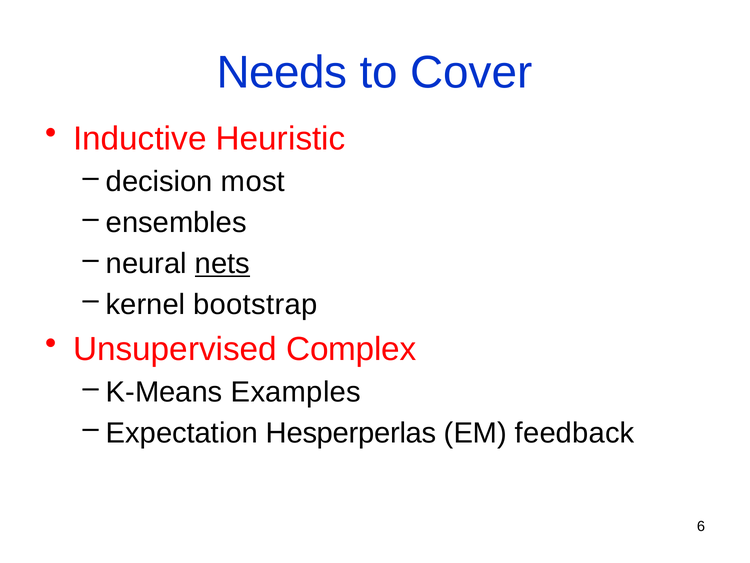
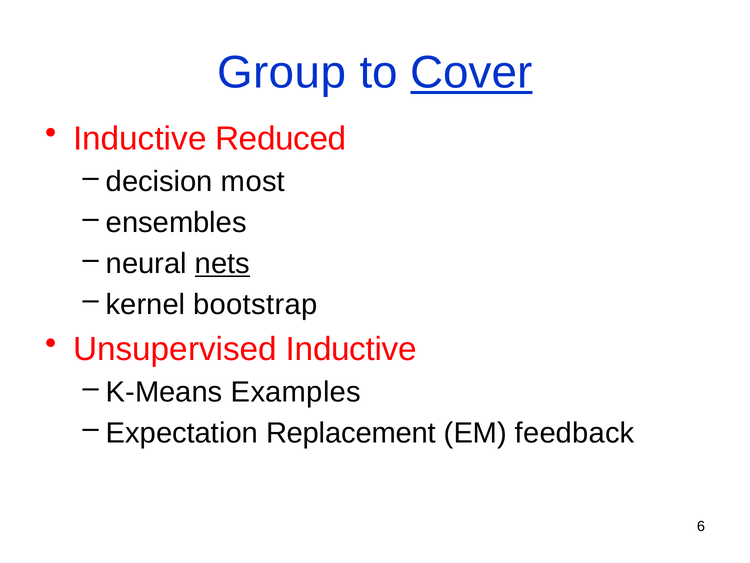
Needs: Needs -> Group
Cover underline: none -> present
Heuristic: Heuristic -> Reduced
Unsupervised Complex: Complex -> Inductive
Hesperperlas: Hesperperlas -> Replacement
